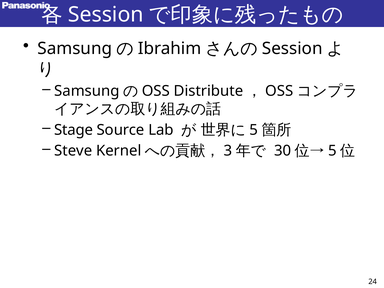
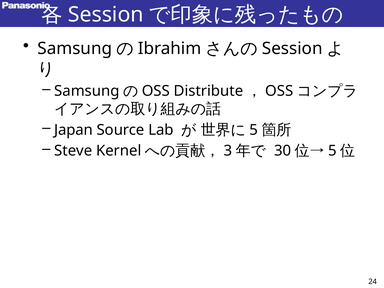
Stage: Stage -> Japan
